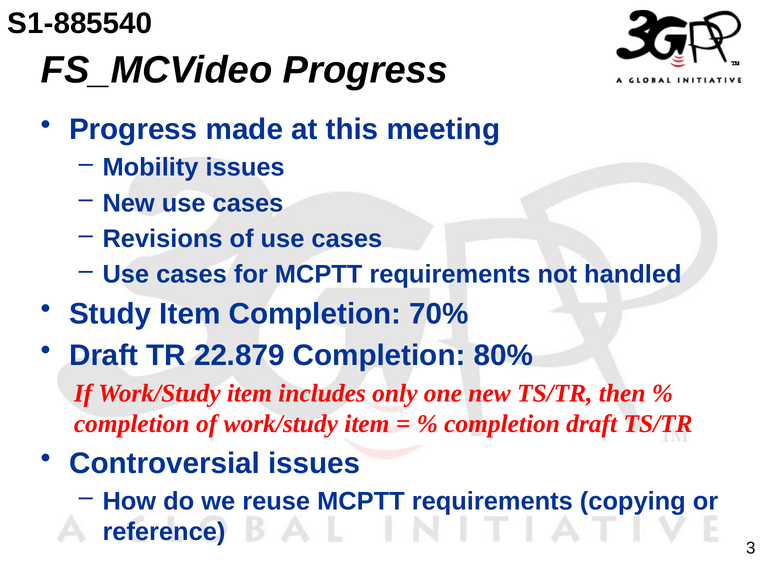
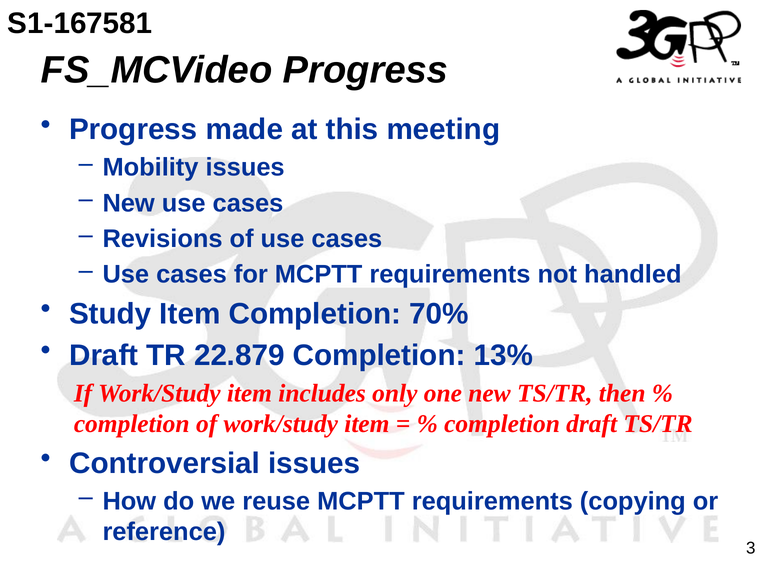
S1-885540: S1-885540 -> S1-167581
80%: 80% -> 13%
